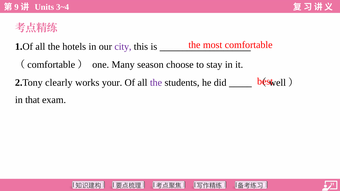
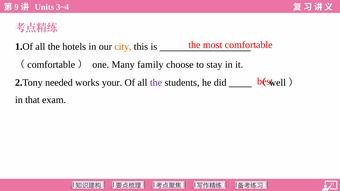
city colour: purple -> orange
season: season -> family
clearly: clearly -> needed
